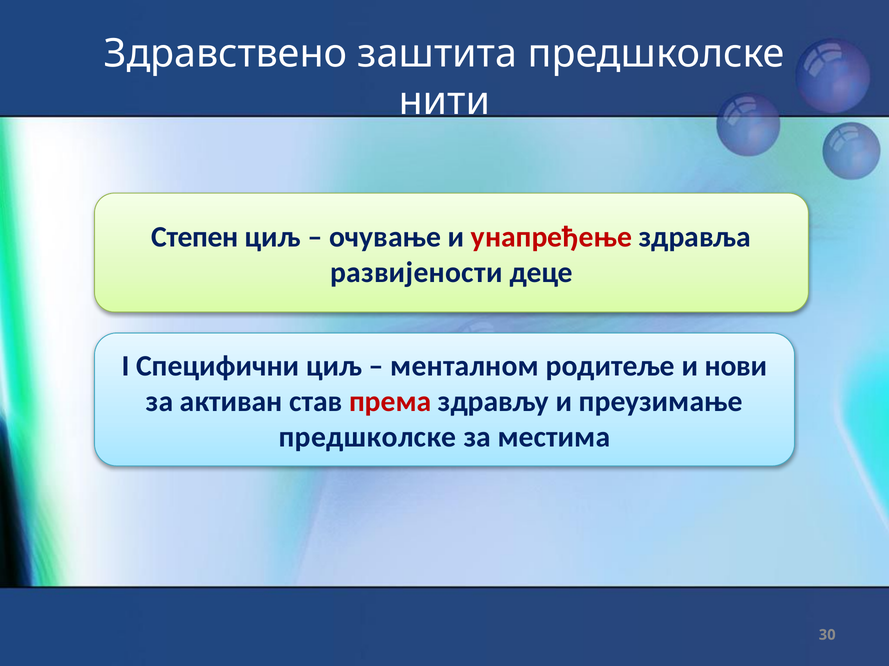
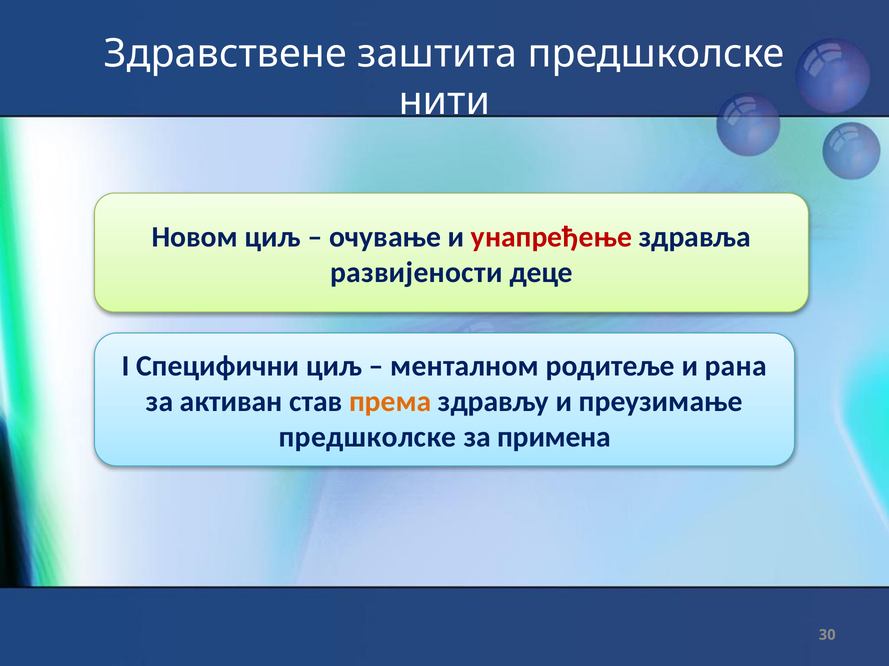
Здравствено: Здравствено -> Здравствене
Степен: Степен -> Новом
нови: нови -> рана
према colour: red -> orange
местима: местима -> примена
